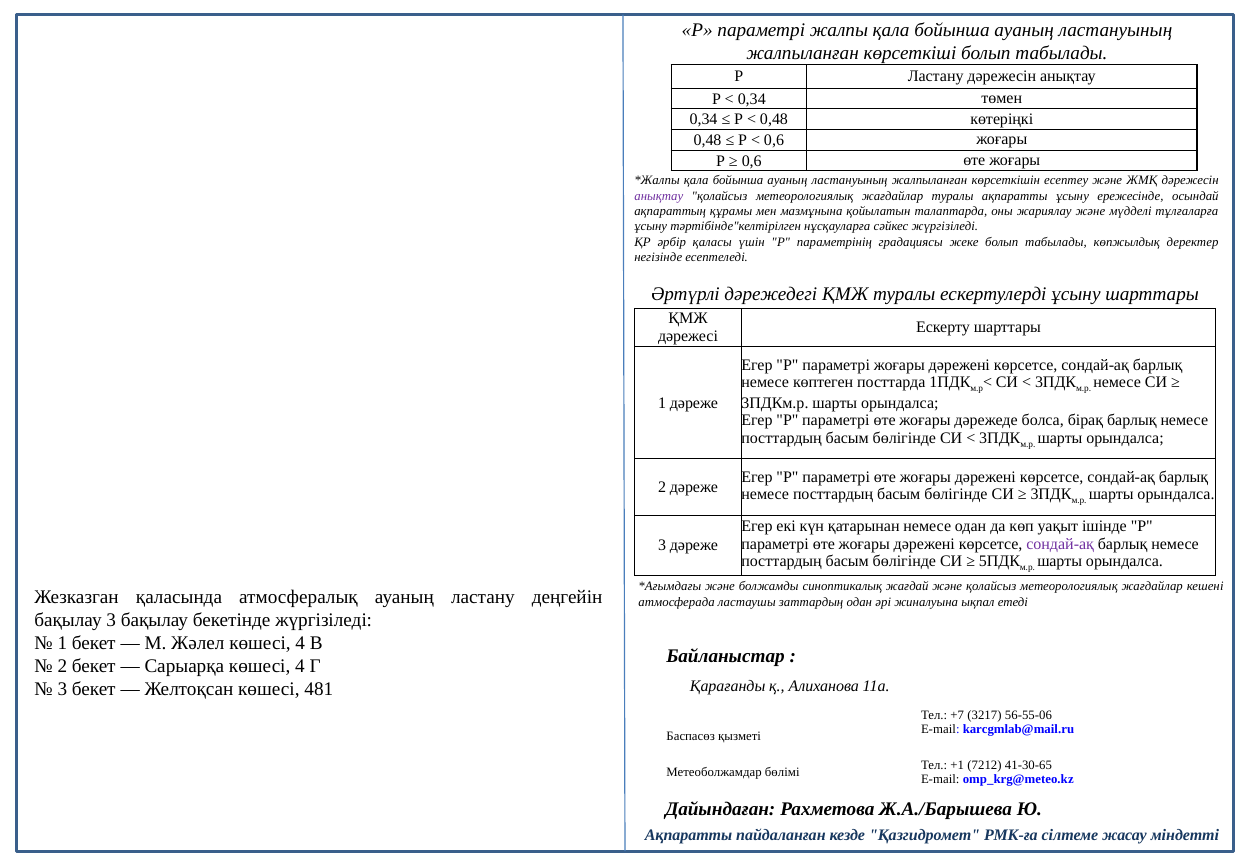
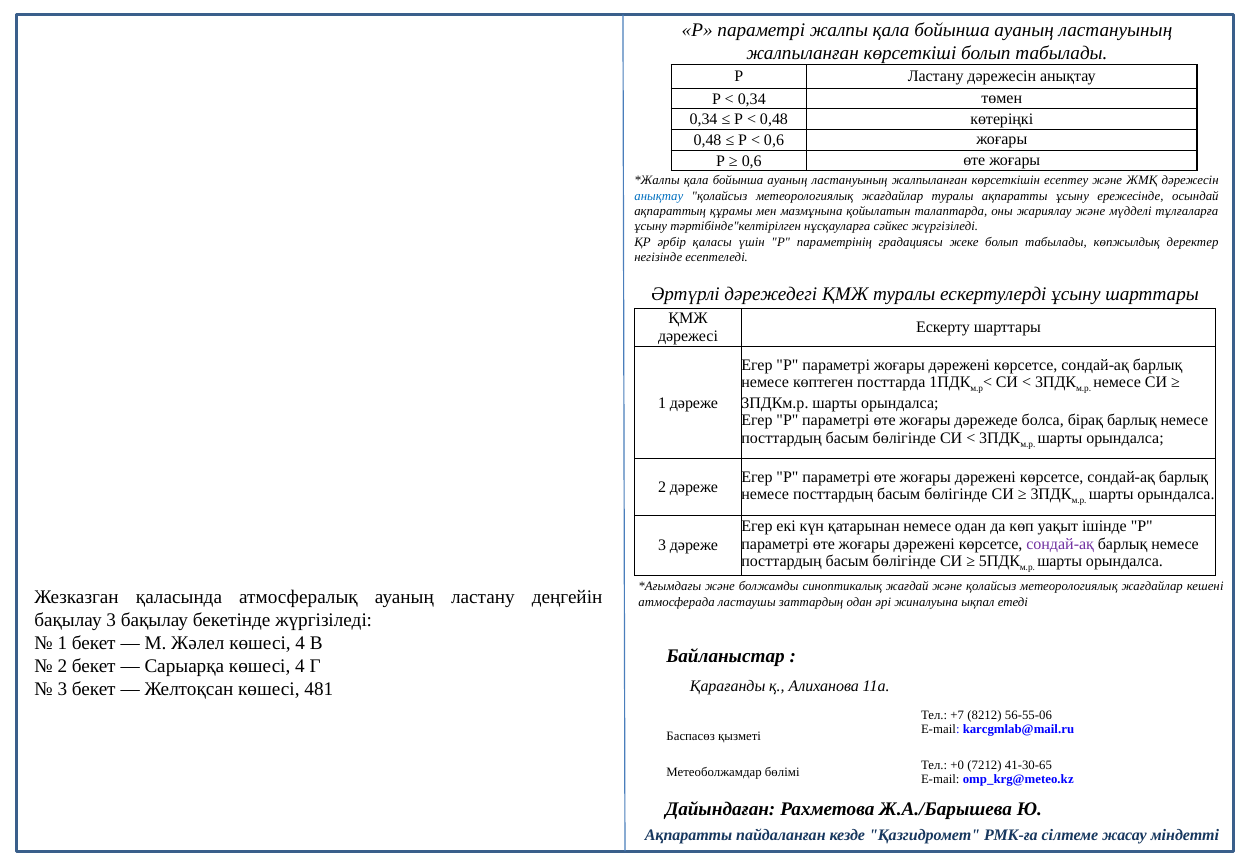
анықтау at (659, 196) colour: purple -> blue
3217: 3217 -> 8212
+1: +1 -> +0
